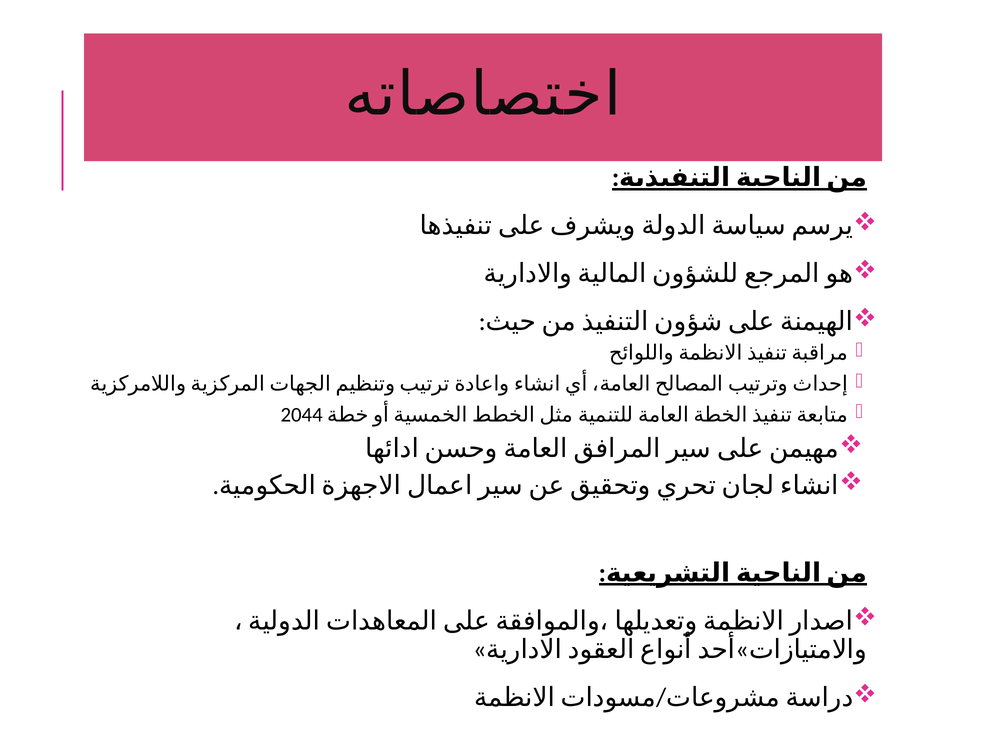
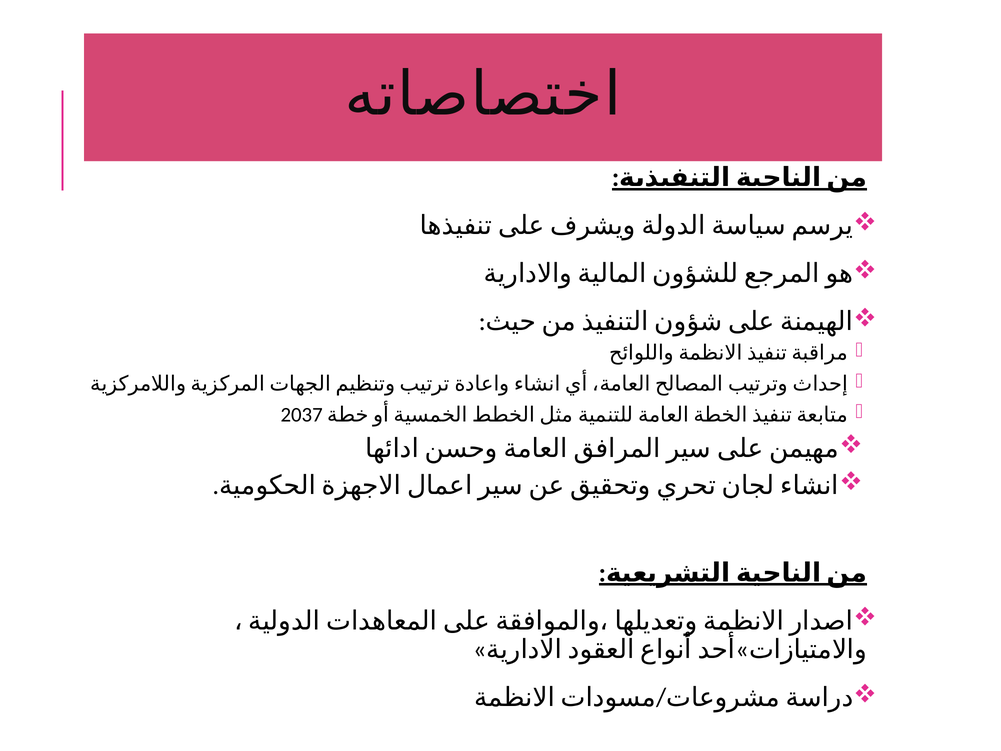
2044: 2044 -> 2037
